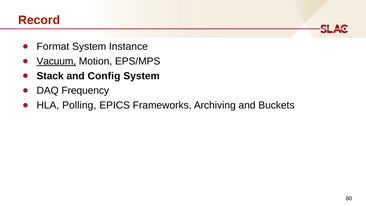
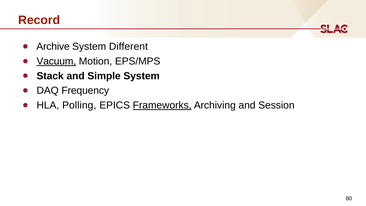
Format: Format -> Archive
Instance: Instance -> Different
Config: Config -> Simple
Frameworks underline: none -> present
Buckets: Buckets -> Session
